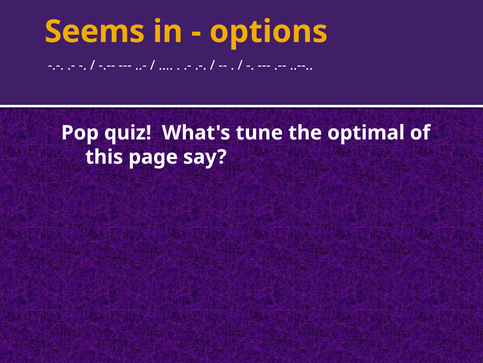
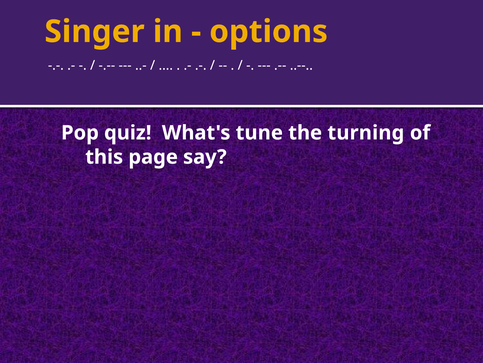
Seems: Seems -> Singer
optimal: optimal -> turning
